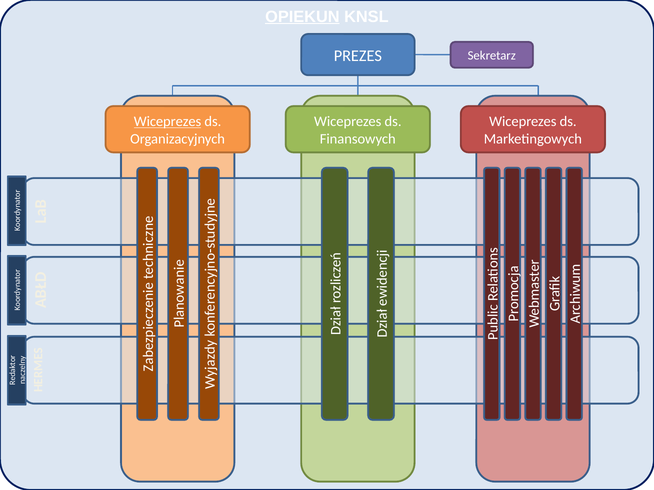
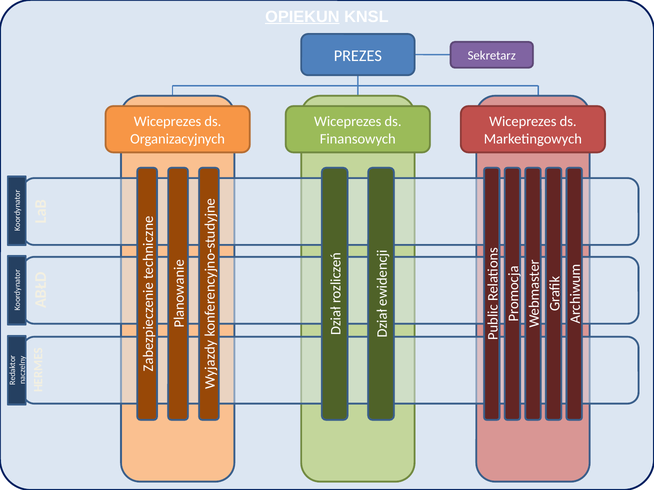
Wiceprezes at (168, 122) underline: present -> none
